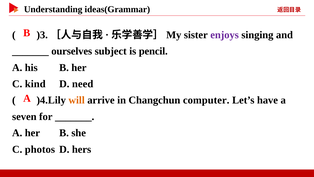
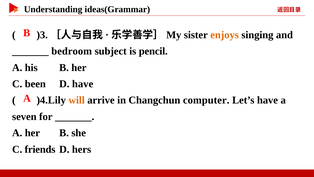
enjoys colour: purple -> orange
ourselves: ourselves -> bedroom
kind: kind -> been
D need: need -> have
photos: photos -> friends
